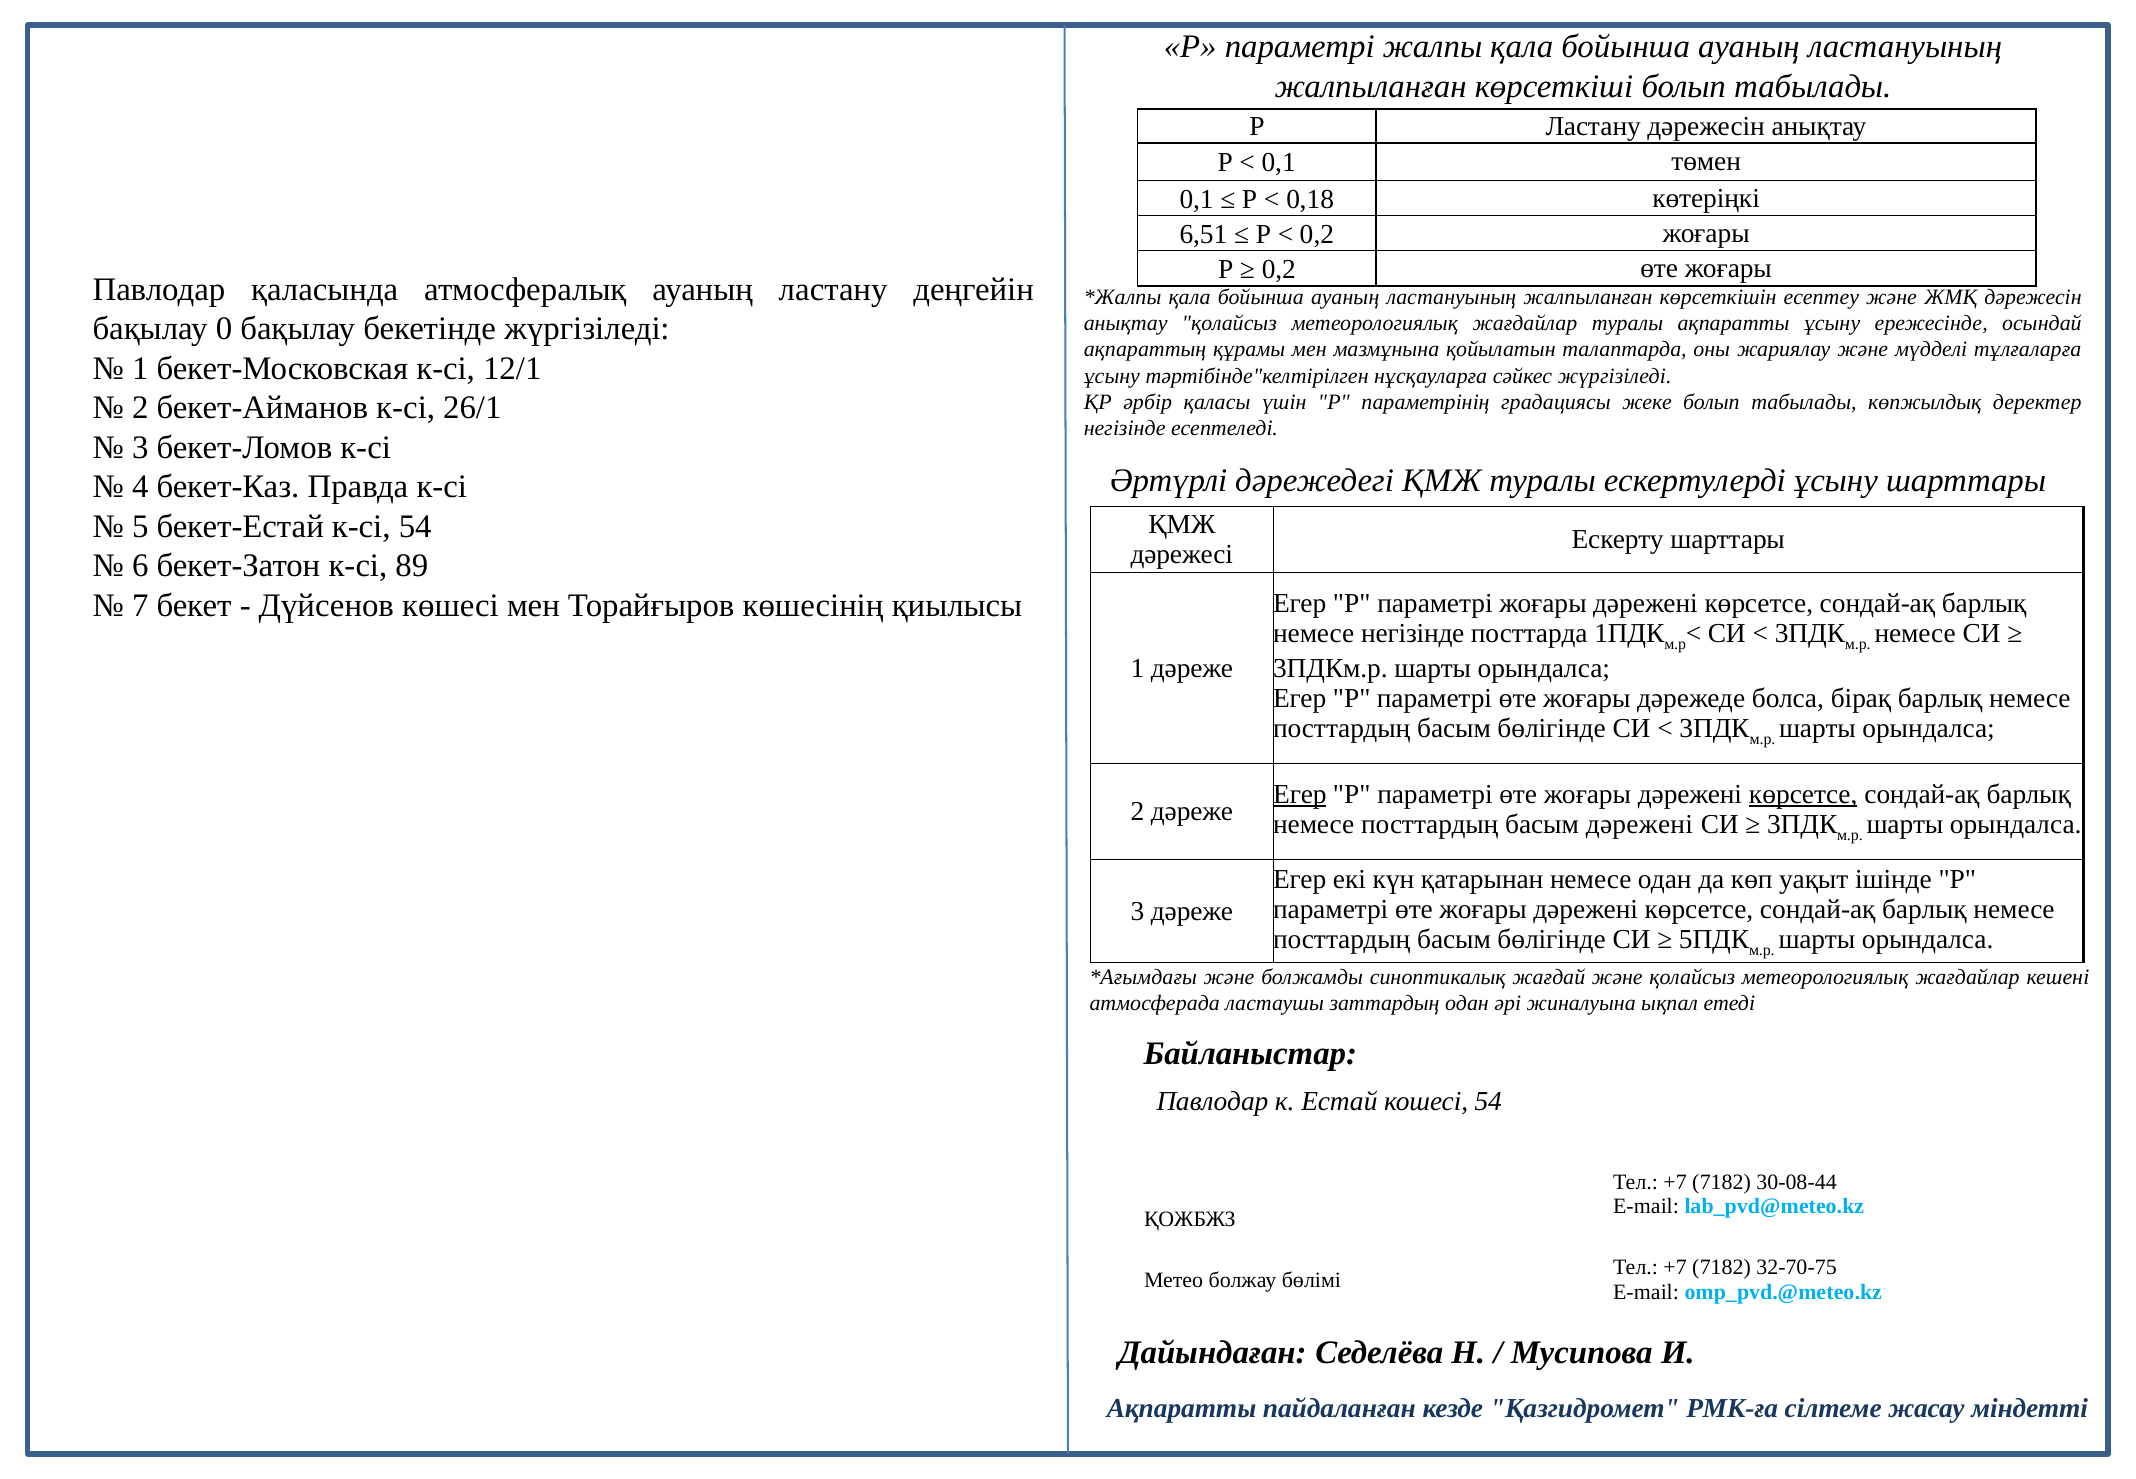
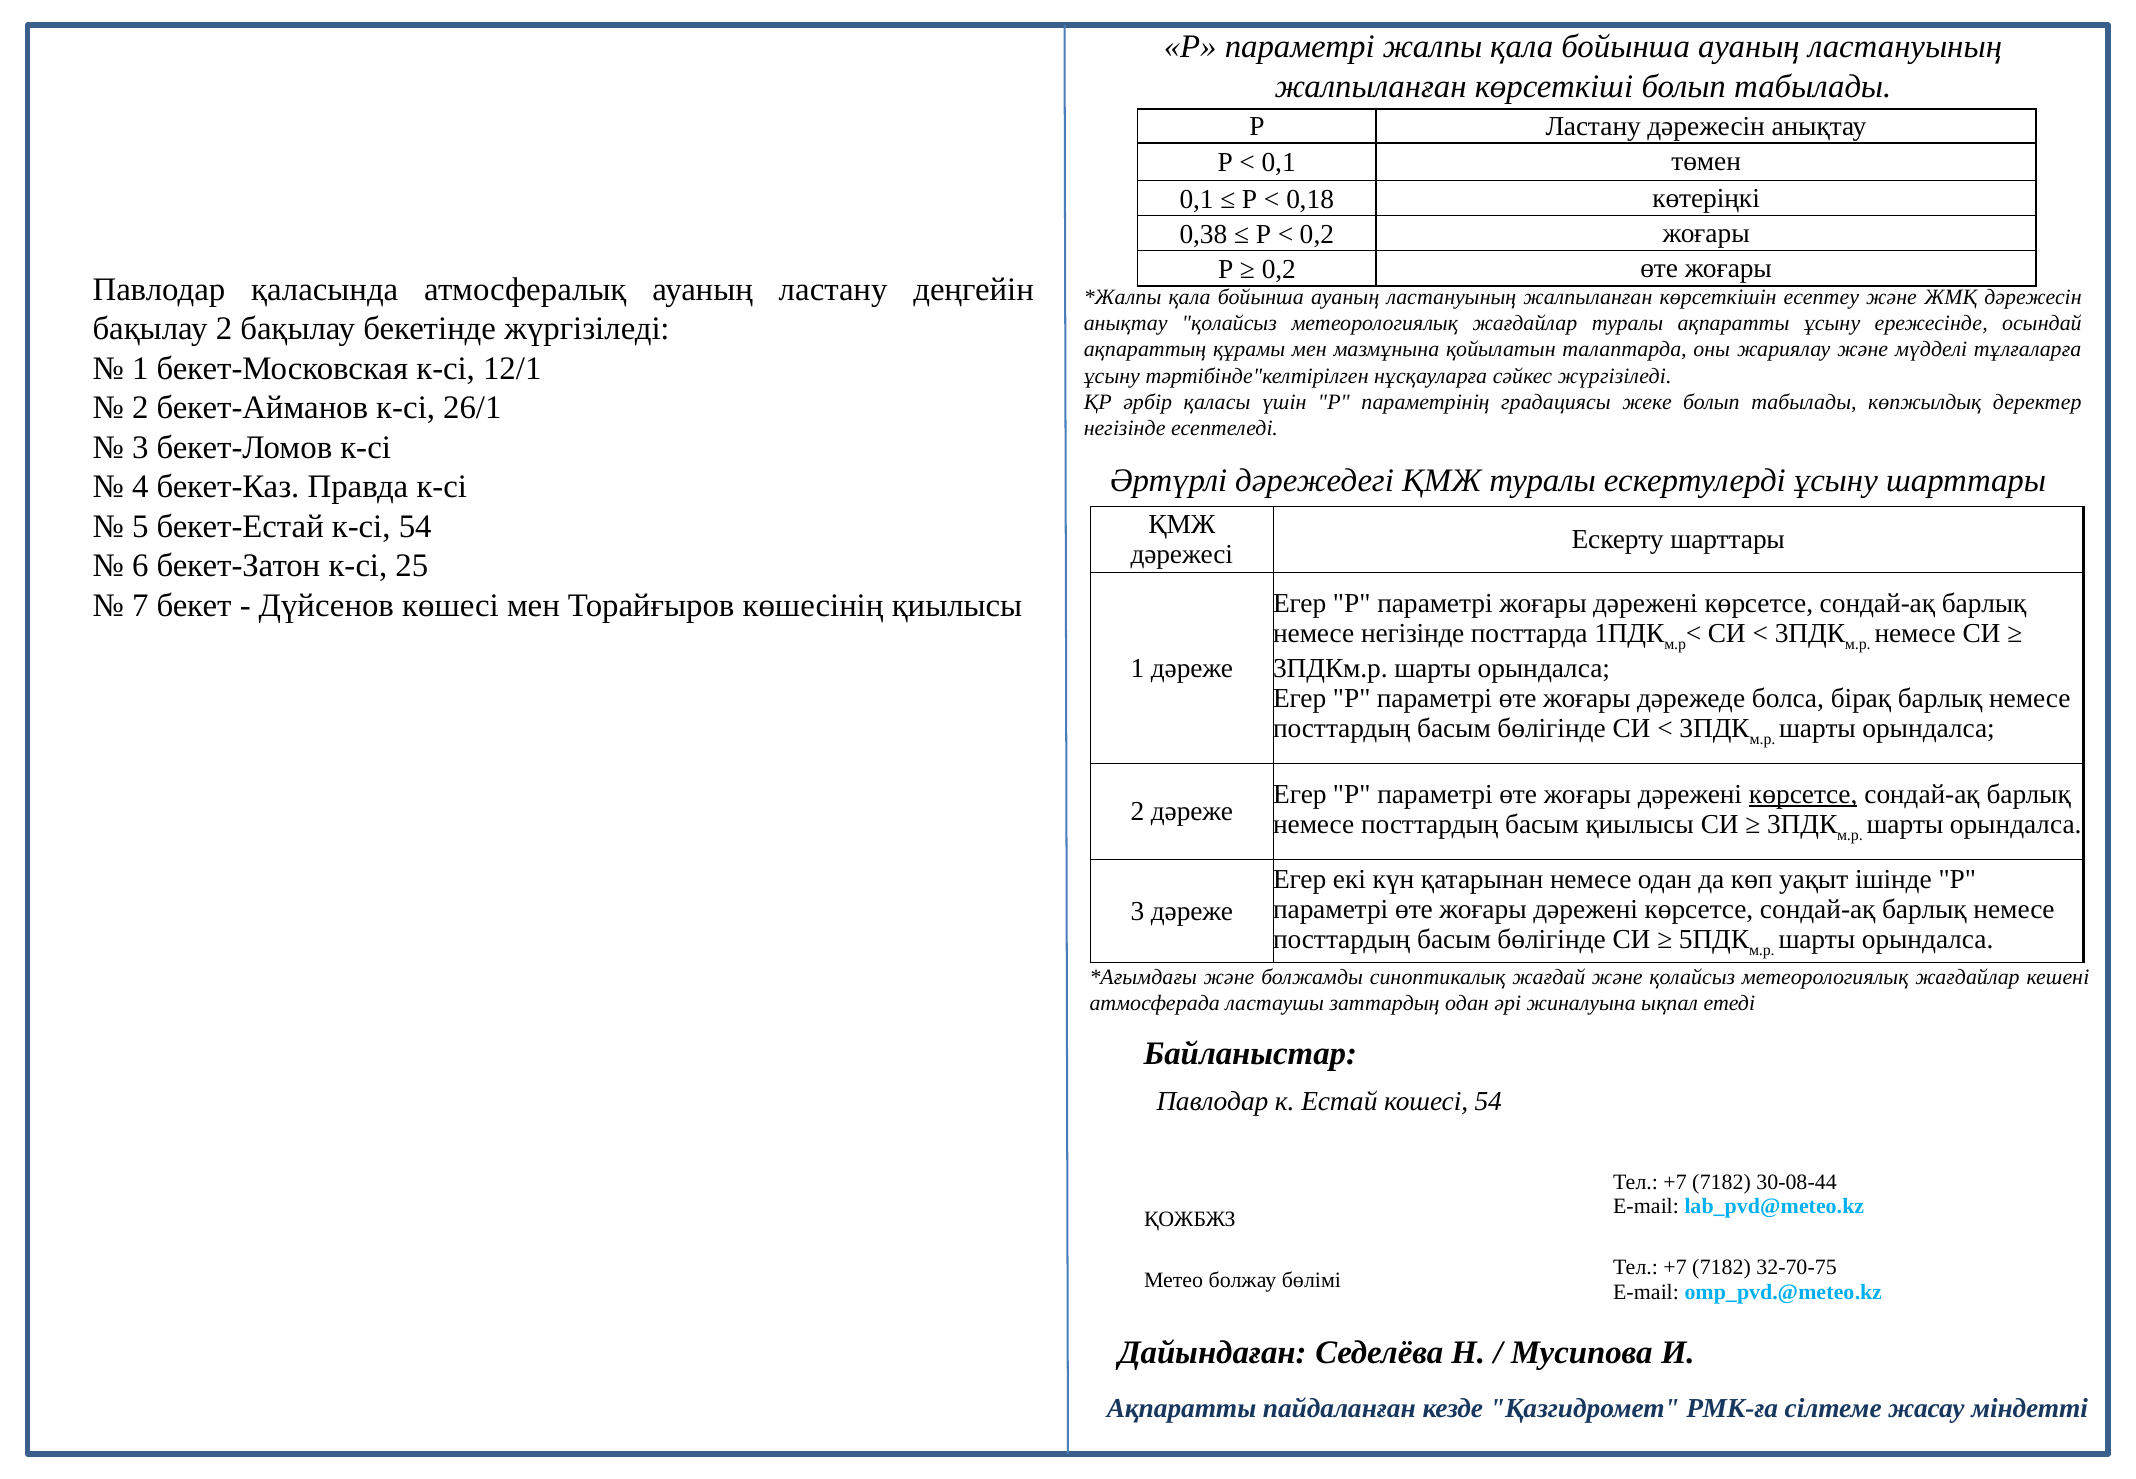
6,51: 6,51 -> 0,38
бақылау 0: 0 -> 2
89: 89 -> 25
Егер at (1300, 794) underline: present -> none
басым дәрежені: дәрежені -> қиылысы
